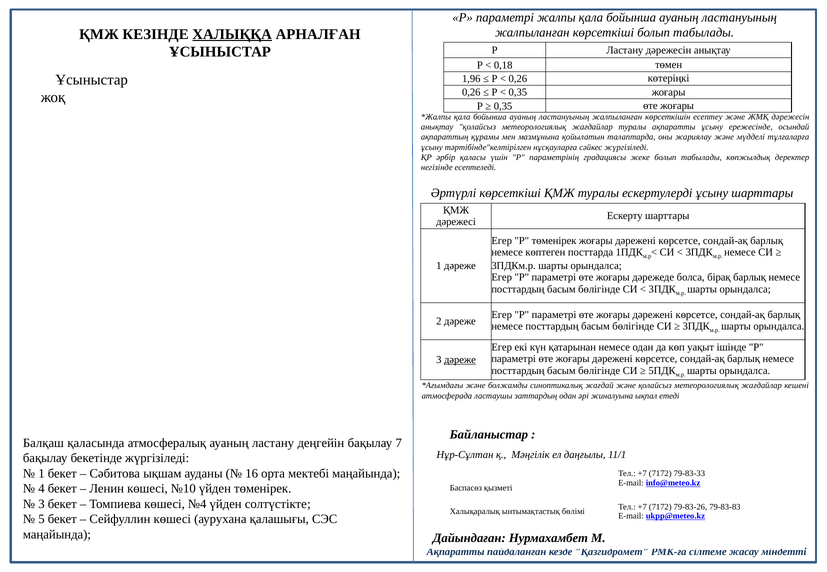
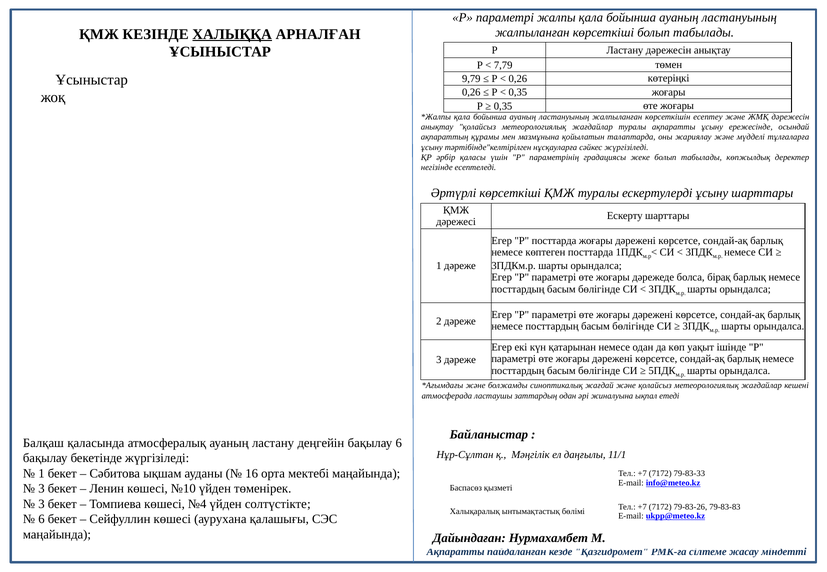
0,18: 0,18 -> 7,79
1,96: 1,96 -> 9,79
Р төменірек: төменірек -> посттарда
дәреже at (460, 360) underline: present -> none
бақылау 7: 7 -> 6
4 at (41, 489): 4 -> 3
5 at (41, 520): 5 -> 6
